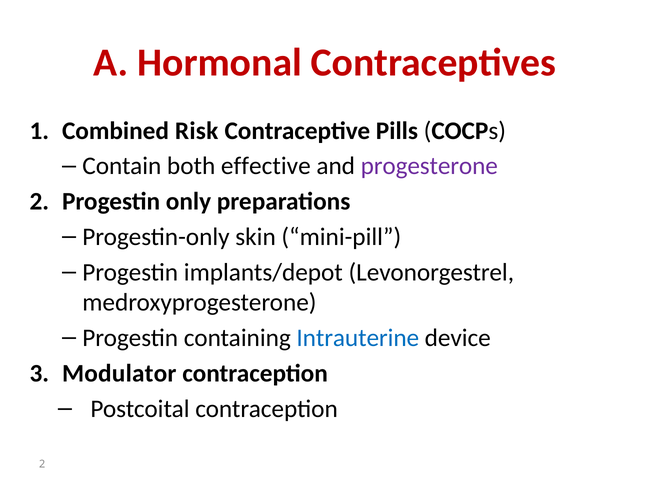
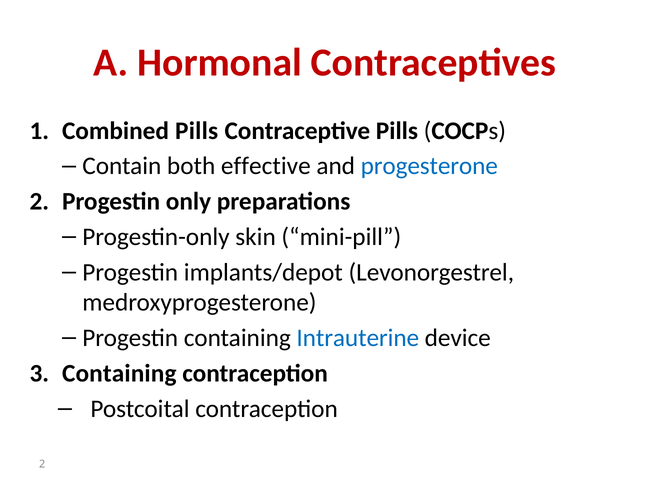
Combined Risk: Risk -> Pills
progesterone colour: purple -> blue
Modulator at (119, 374): Modulator -> Containing
